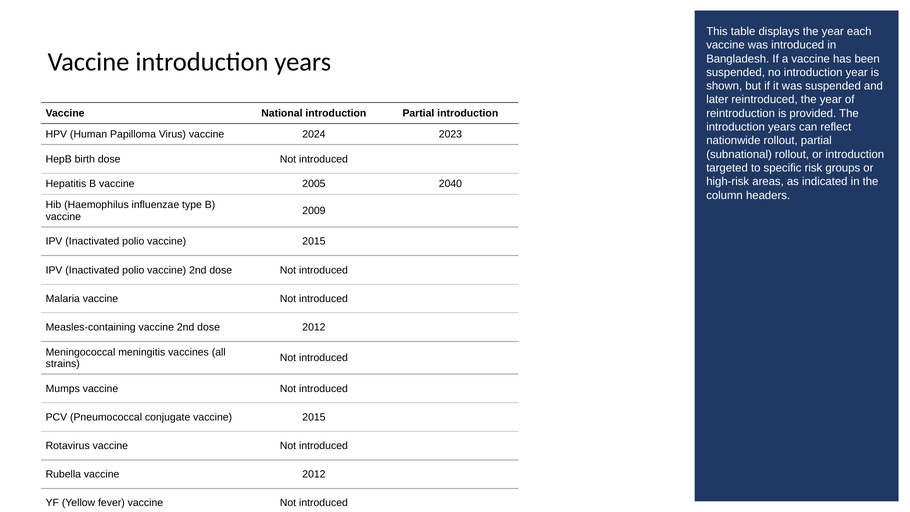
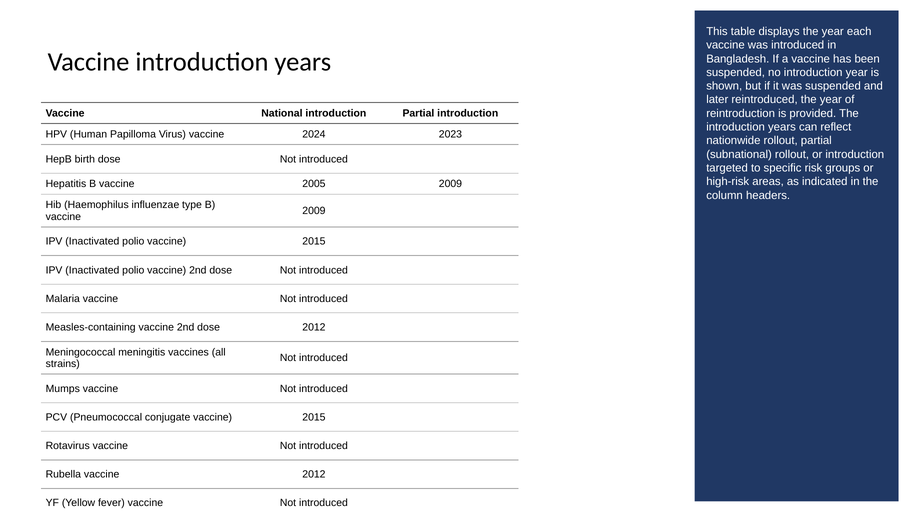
2005 2040: 2040 -> 2009
